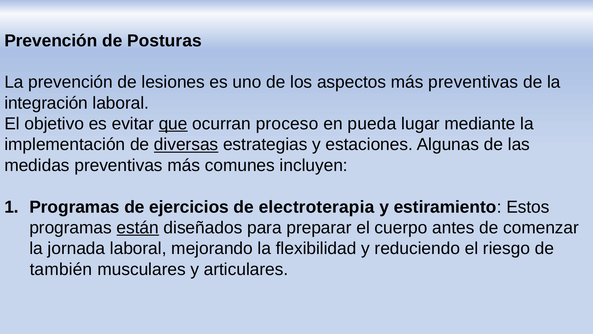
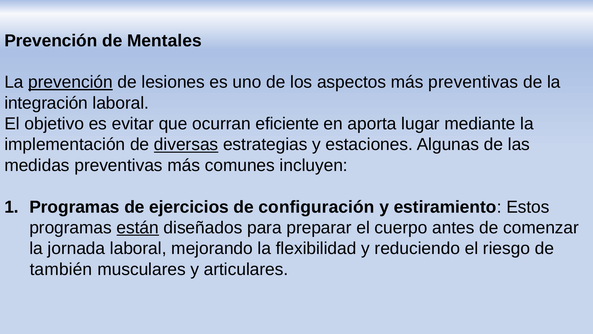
Posturas: Posturas -> Mentales
prevención at (71, 82) underline: none -> present
que underline: present -> none
proceso: proceso -> eficiente
pueda: pueda -> aporta
electroterapia: electroterapia -> configuración
